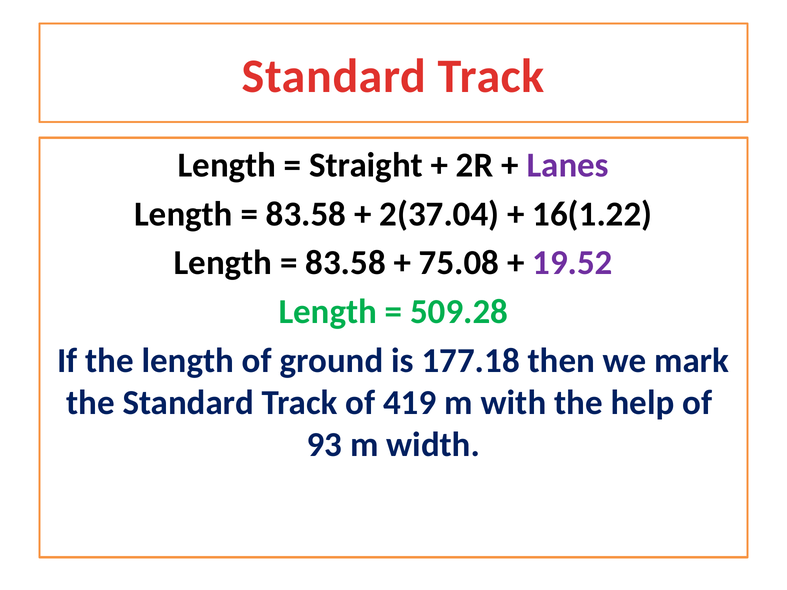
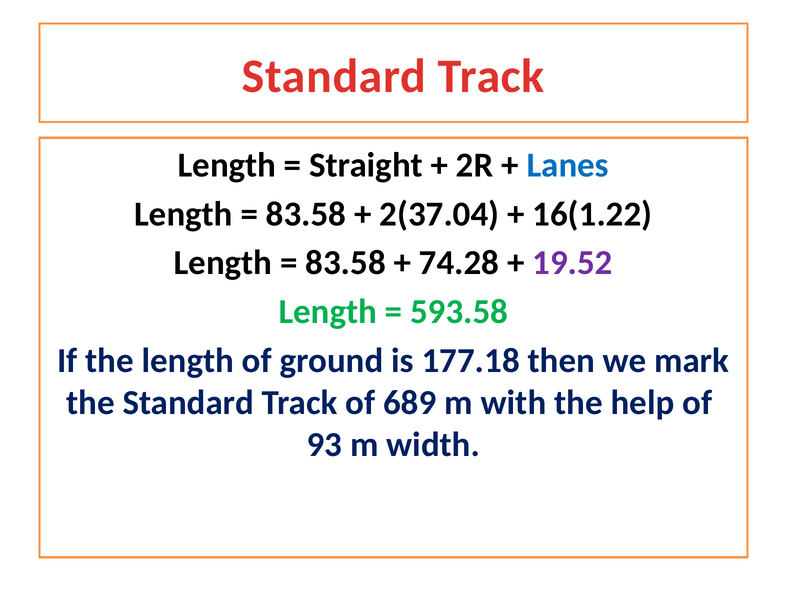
Lanes colour: purple -> blue
75.08: 75.08 -> 74.28
509.28: 509.28 -> 593.58
419: 419 -> 689
